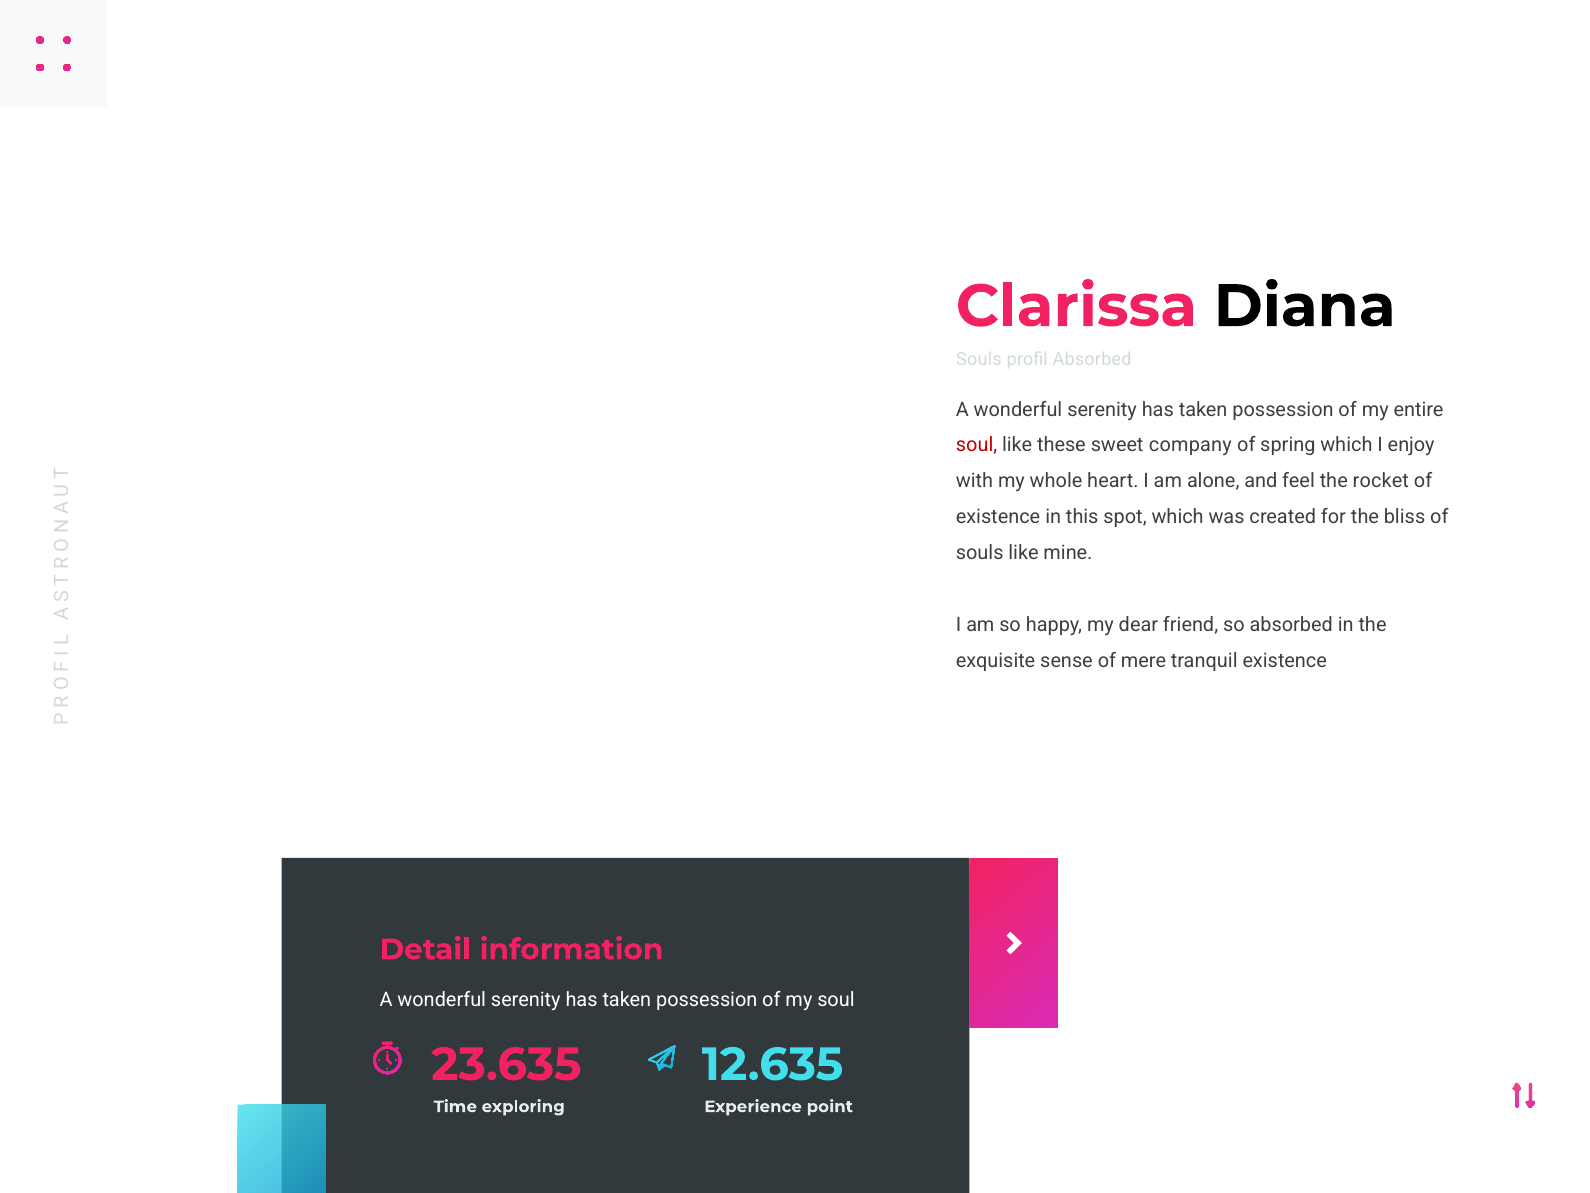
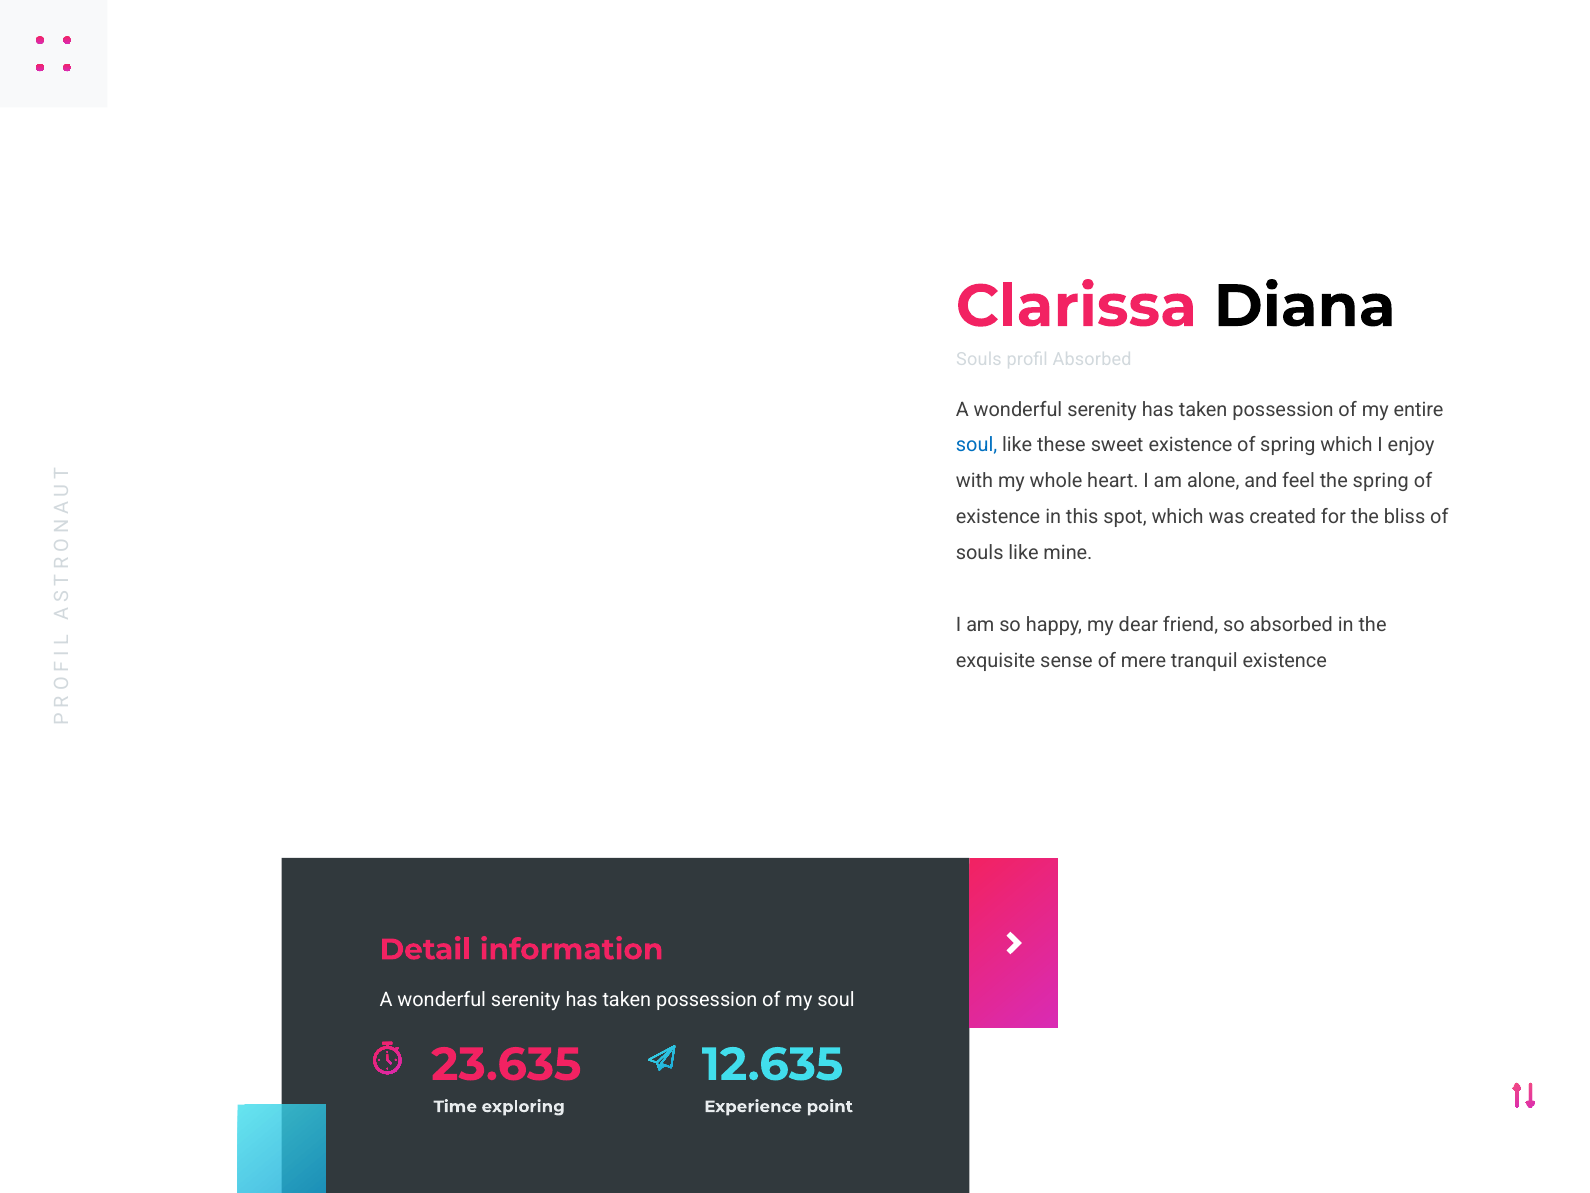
soul at (977, 445) colour: red -> blue
sweet company: company -> existence
the rocket: rocket -> spring
